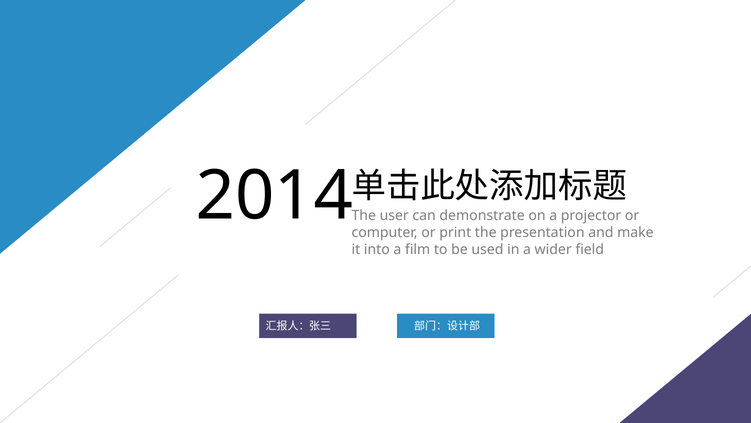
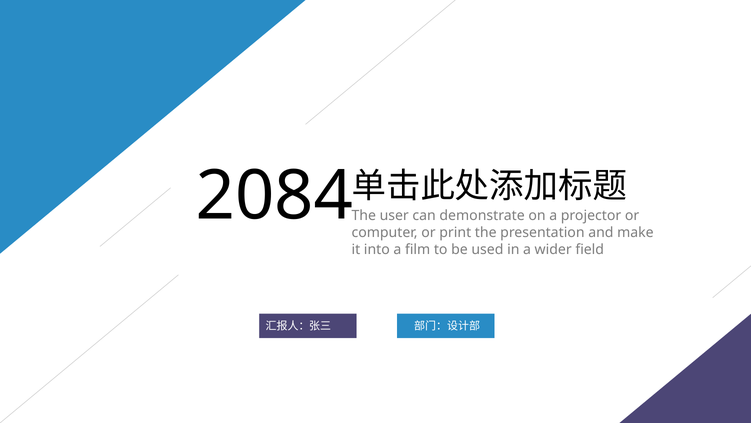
2014: 2014 -> 2084
